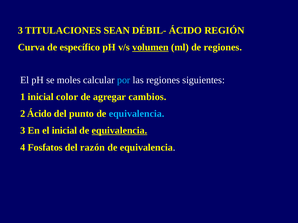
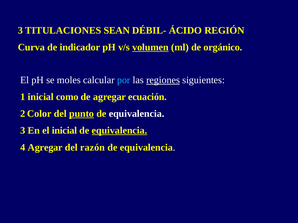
específico: específico -> indicador
de regiones: regiones -> orgánico
regiones at (163, 80) underline: none -> present
color: color -> como
cambios: cambios -> ecuación
2 Ácido: Ácido -> Color
punto underline: none -> present
equivalencia at (137, 114) colour: light blue -> white
4 Fosfatos: Fosfatos -> Agregar
